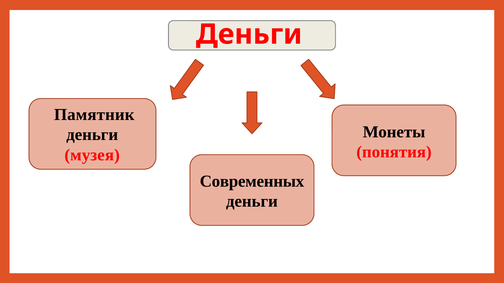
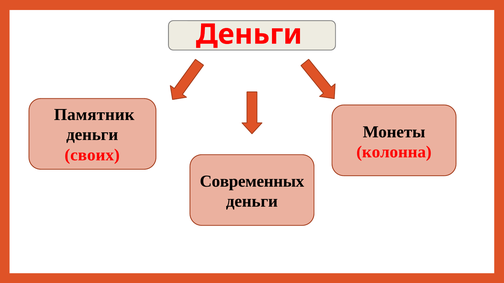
понятия: понятия -> колонна
музея: музея -> своих
